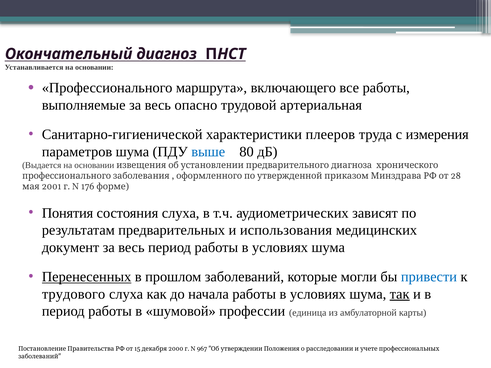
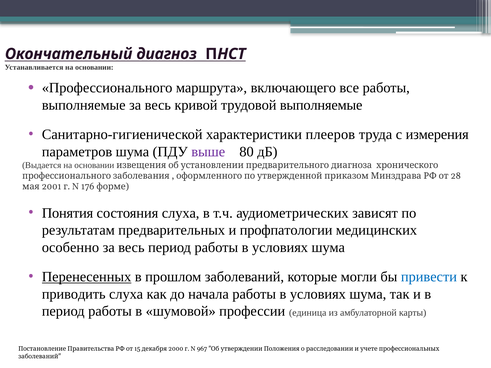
опасно: опасно -> кривой
трудовой артериальная: артериальная -> выполняемые
выше colour: blue -> purple
использования: использования -> профпатологии
документ: документ -> особенно
трудового: трудового -> приводить
так underline: present -> none
